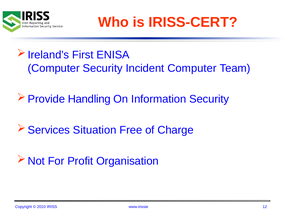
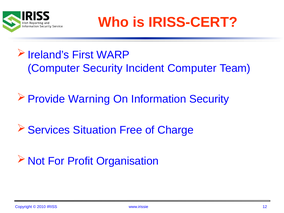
ENISA: ENISA -> WARP
Handling: Handling -> Warning
